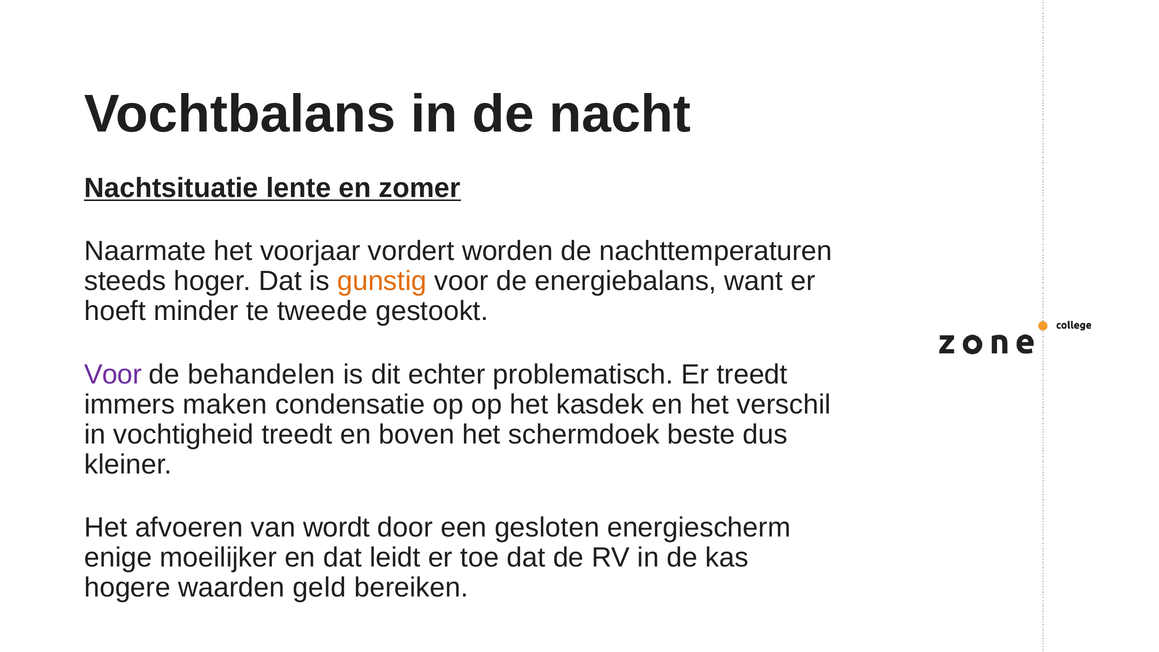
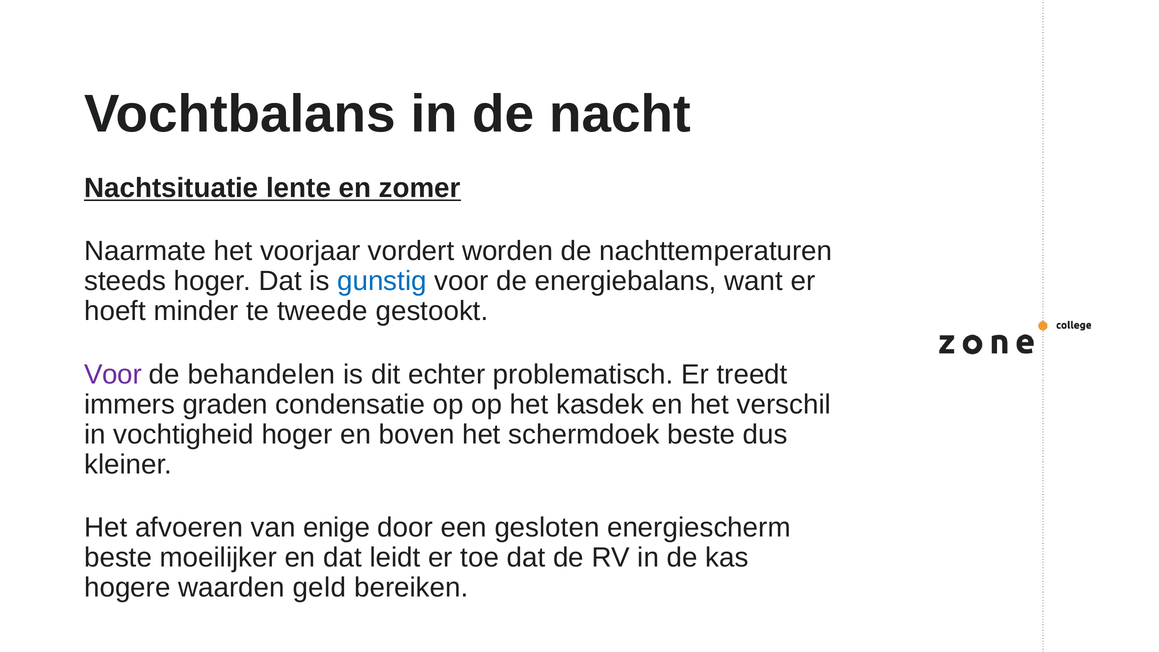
gunstig colour: orange -> blue
maken: maken -> graden
vochtigheid treedt: treedt -> hoger
wordt: wordt -> enige
enige at (118, 558): enige -> beste
